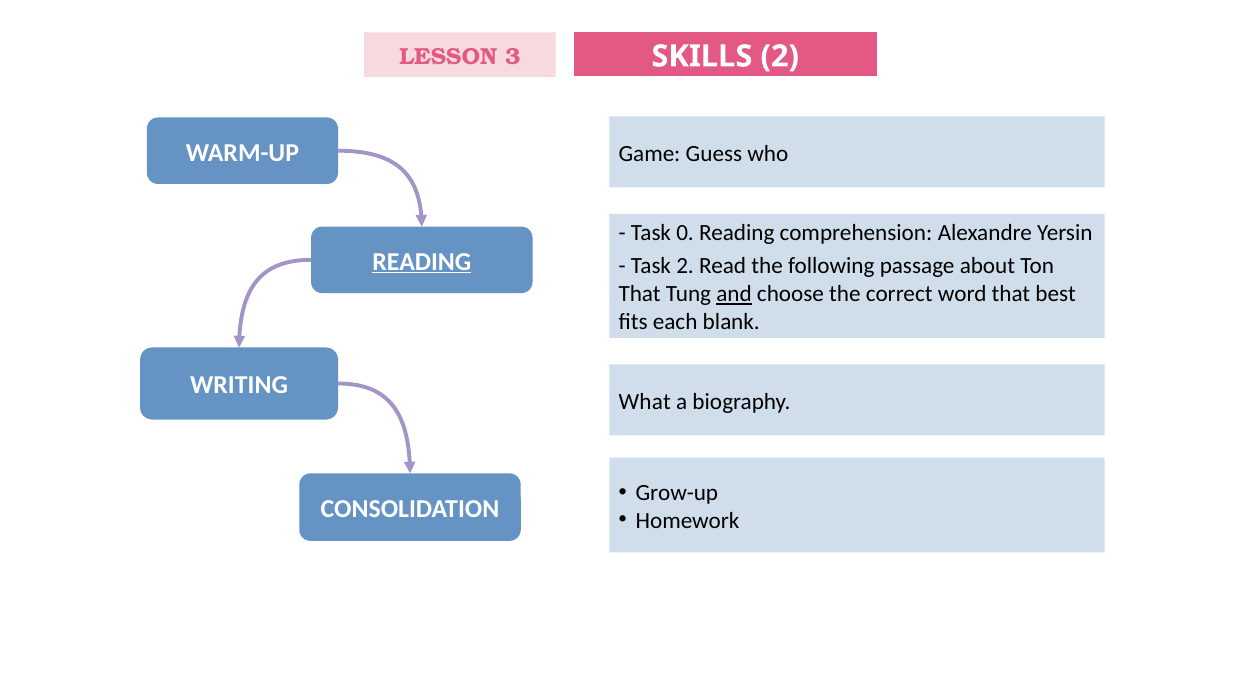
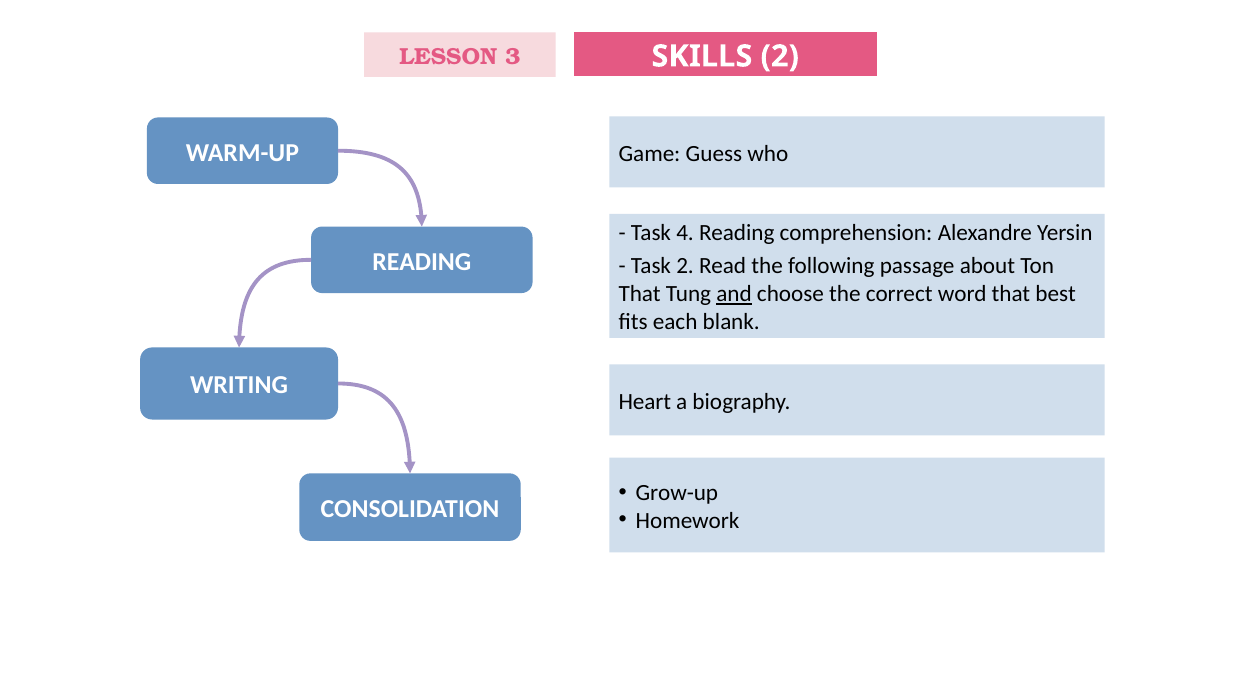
0: 0 -> 4
READING at (422, 262) underline: present -> none
What: What -> Heart
